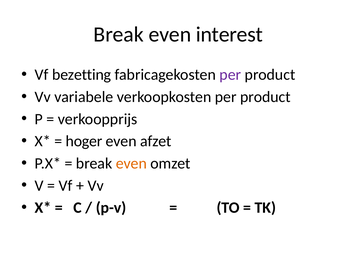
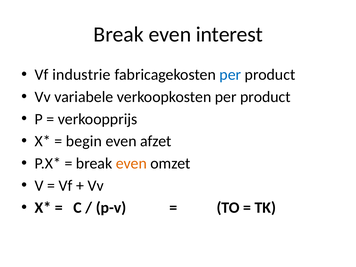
bezetting: bezetting -> industrie
per at (230, 75) colour: purple -> blue
hoger: hoger -> begin
